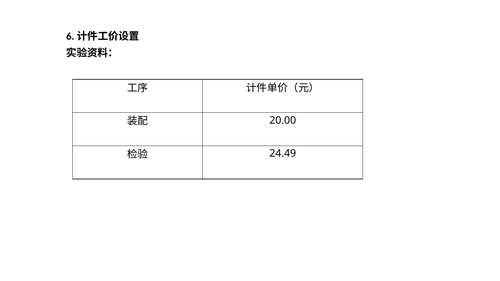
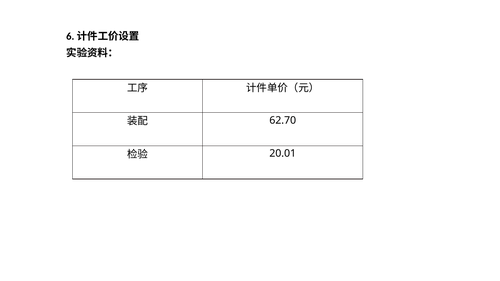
20.00: 20.00 -> 62.70
24.49: 24.49 -> 20.01
